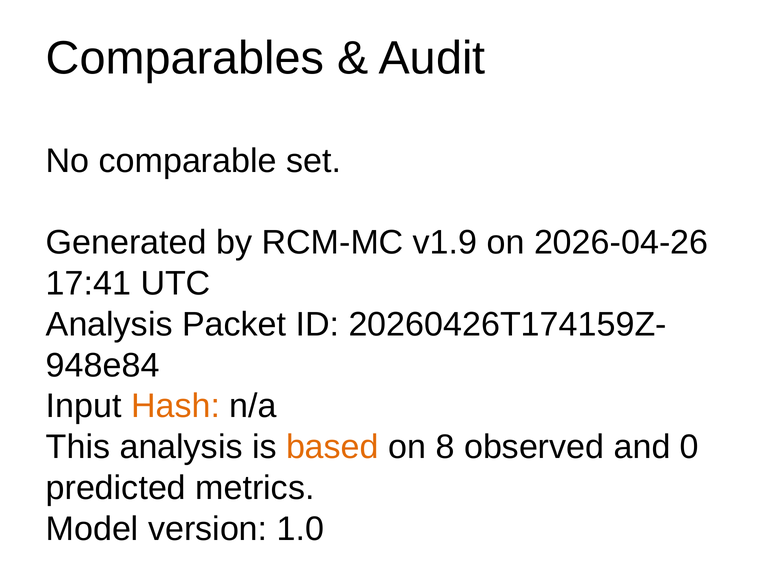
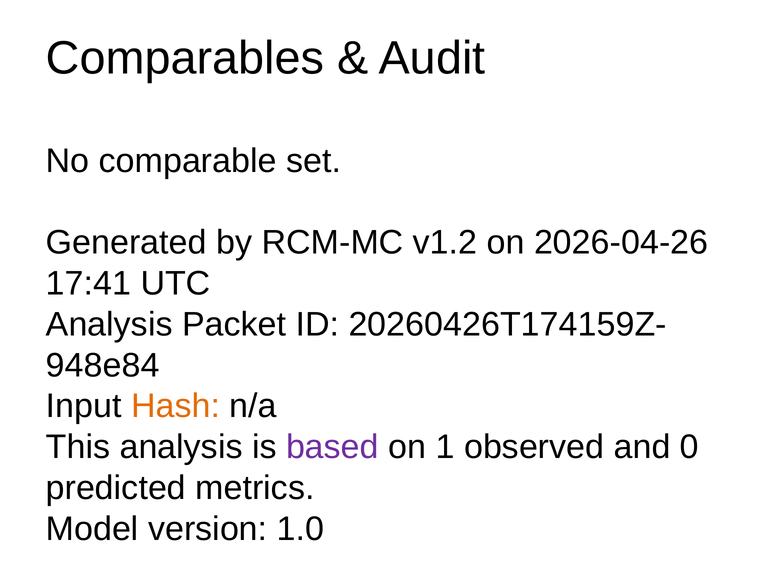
v1.9: v1.9 -> v1.2
based colour: orange -> purple
8: 8 -> 1
